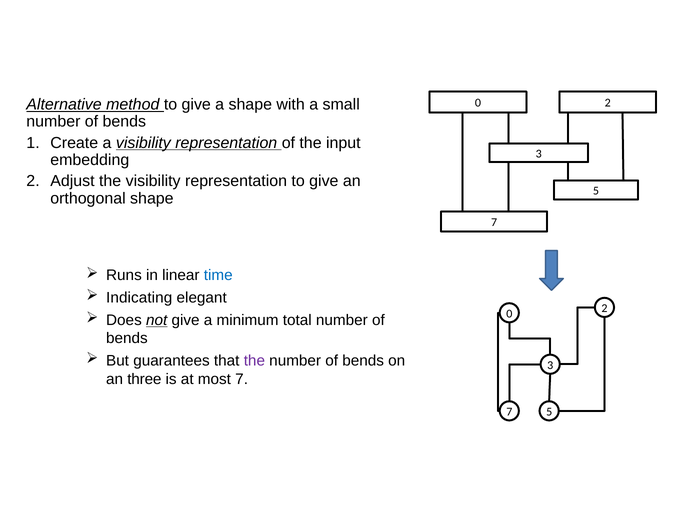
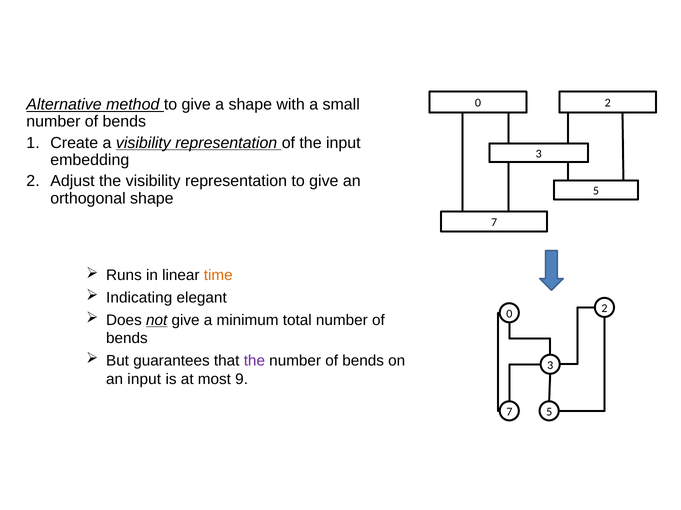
time colour: blue -> orange
an three: three -> input
most 7: 7 -> 9
